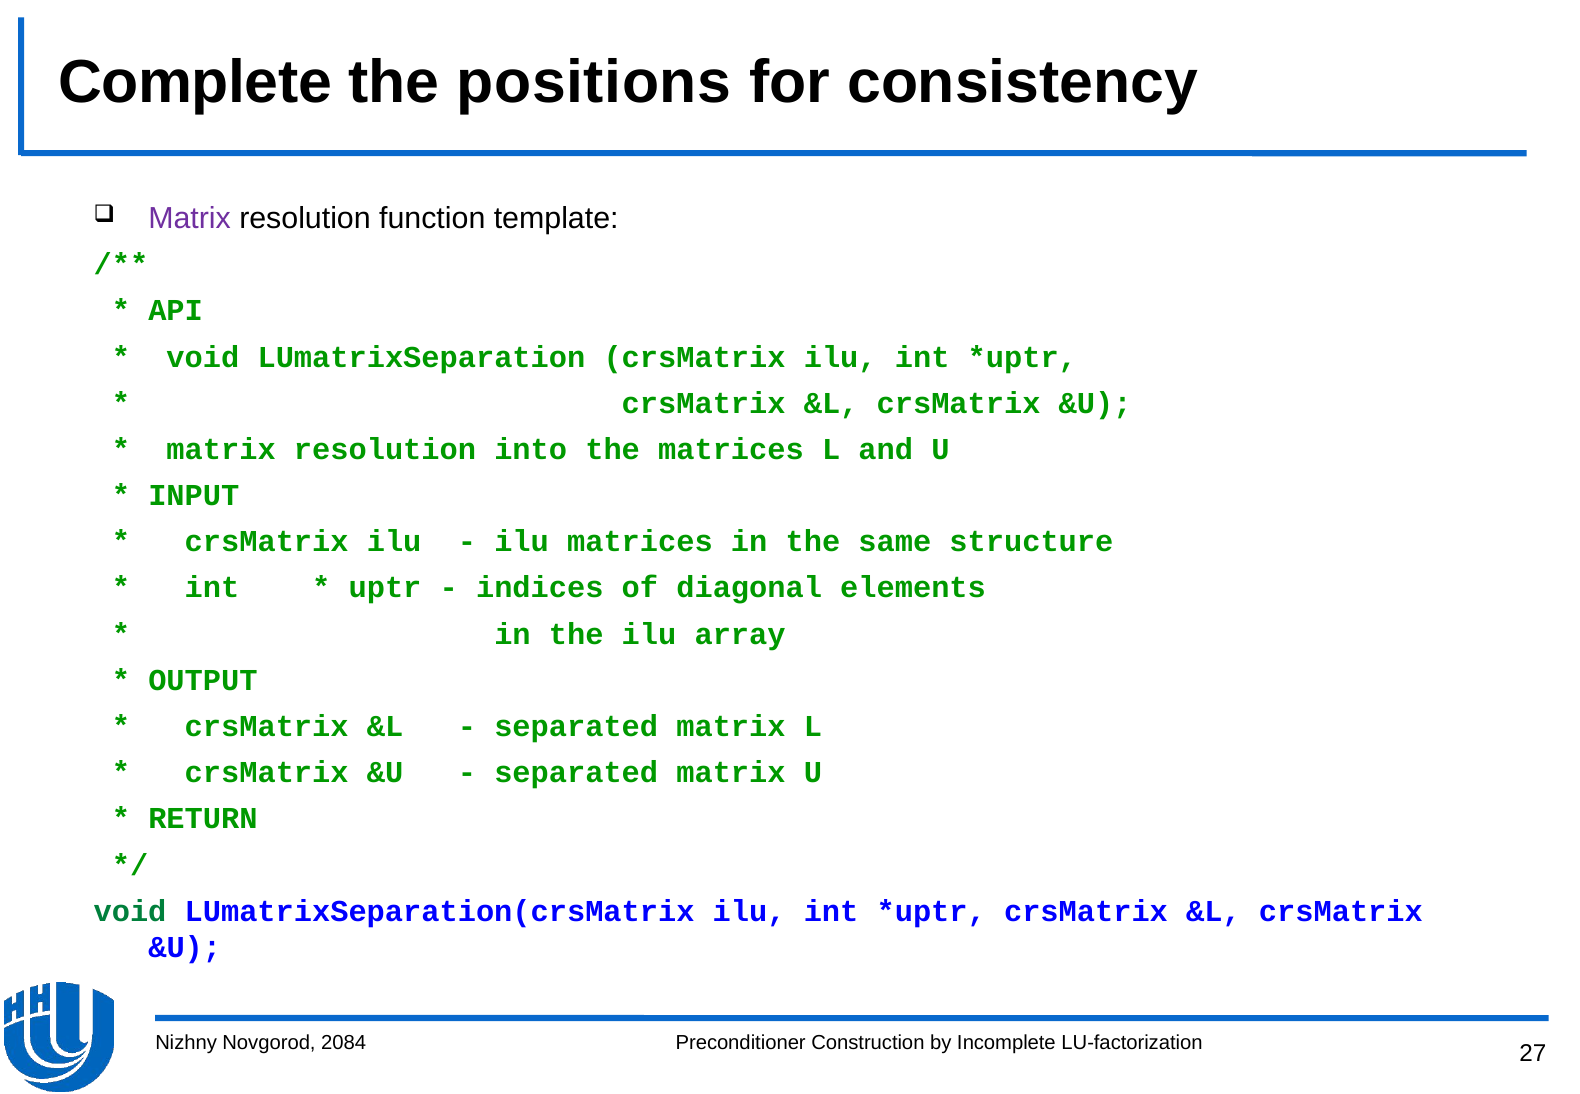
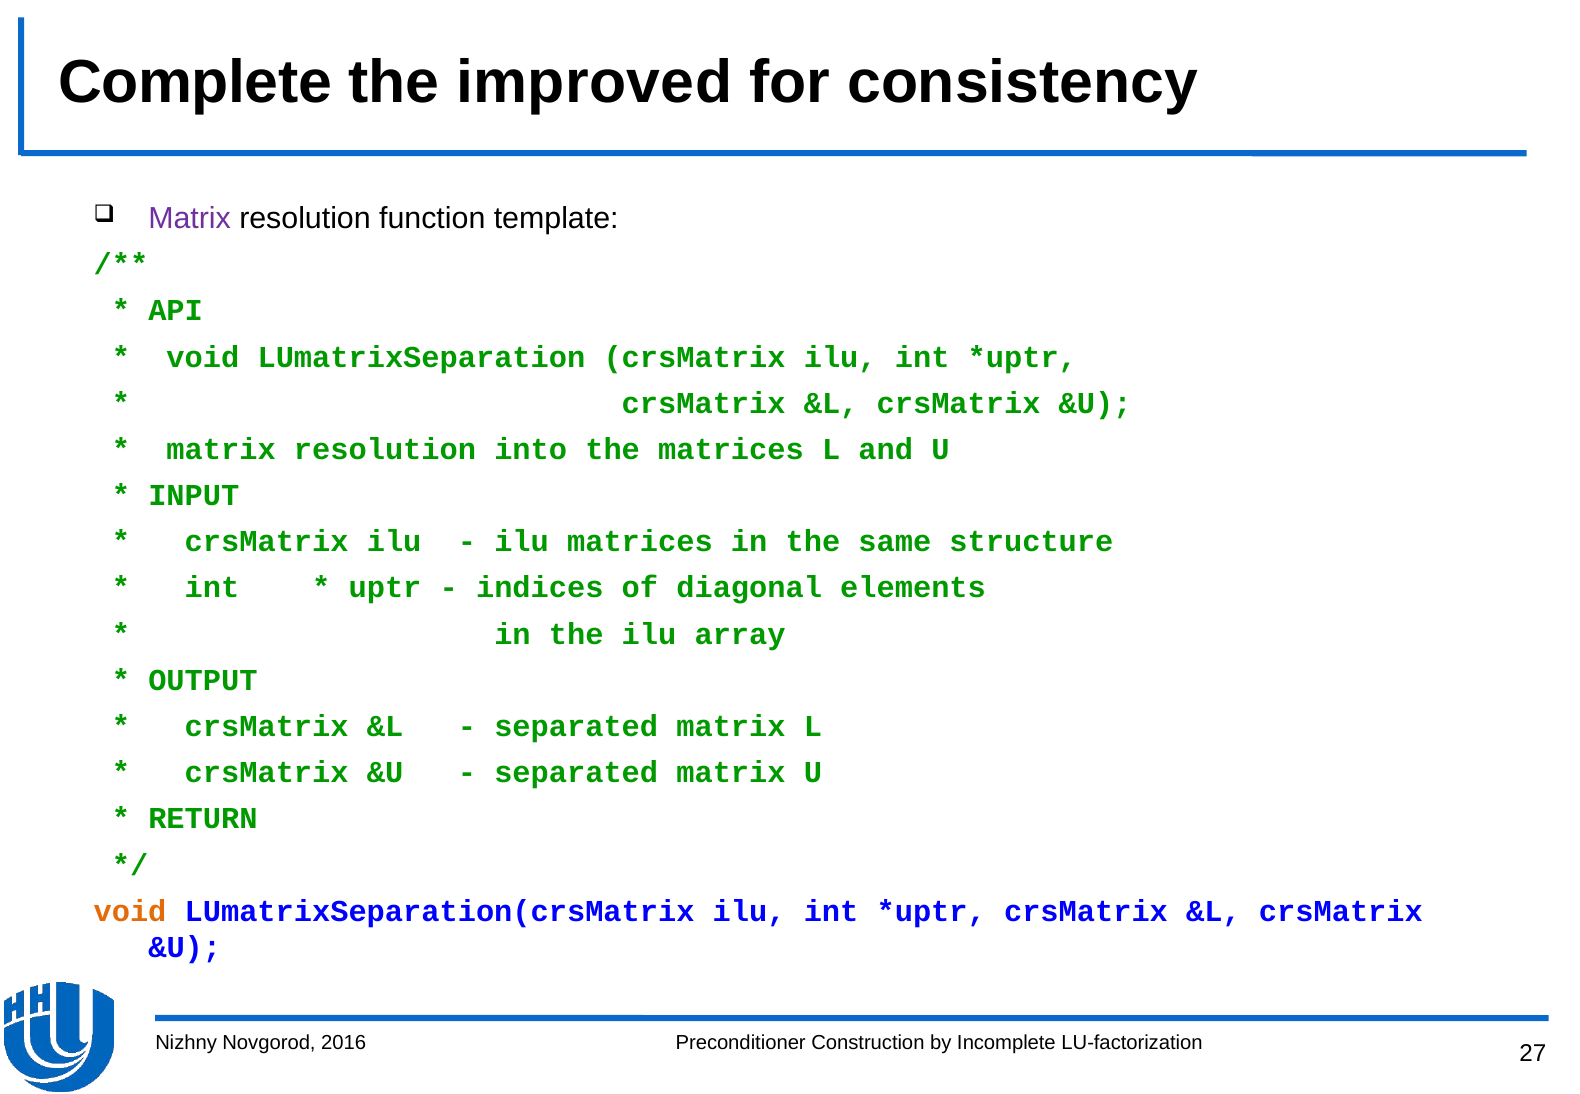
positions: positions -> improved
void at (130, 911) colour: green -> orange
2084: 2084 -> 2016
